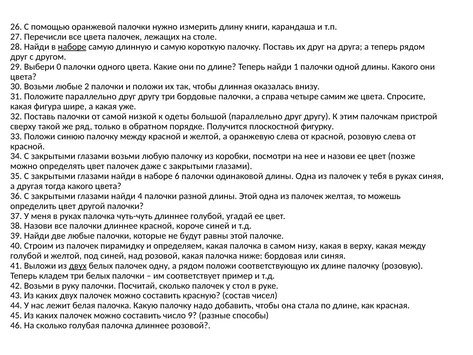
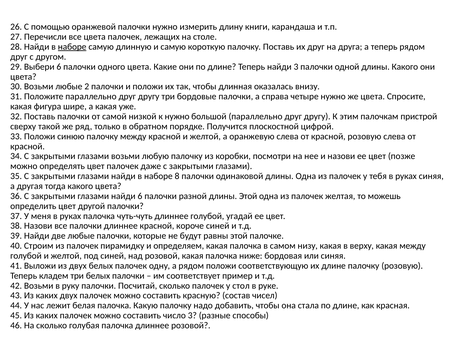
Выбери 0: 0 -> 6
найди 1: 1 -> 3
четыре самим: самим -> нужно
к одеты: одеты -> нужно
фигурку: фигурку -> цифрой
6: 6 -> 8
найди 4: 4 -> 6
двух at (78, 266) underline: present -> none
число 9: 9 -> 3
